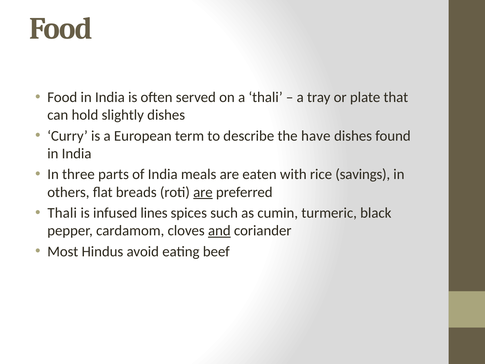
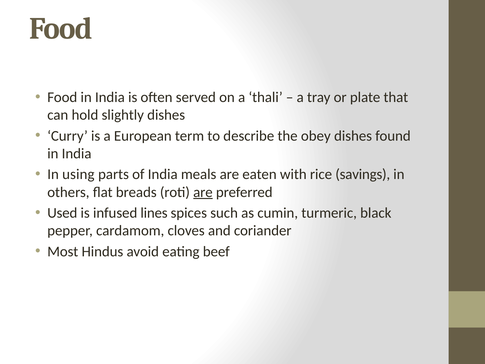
have: have -> obey
three: three -> using
Thali at (62, 213): Thali -> Used
and underline: present -> none
